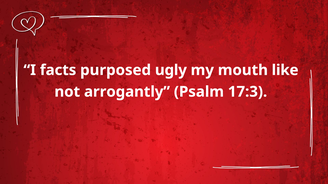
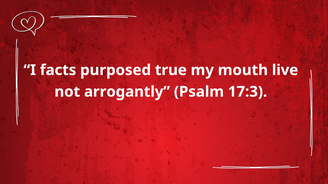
ugly: ugly -> true
like: like -> live
